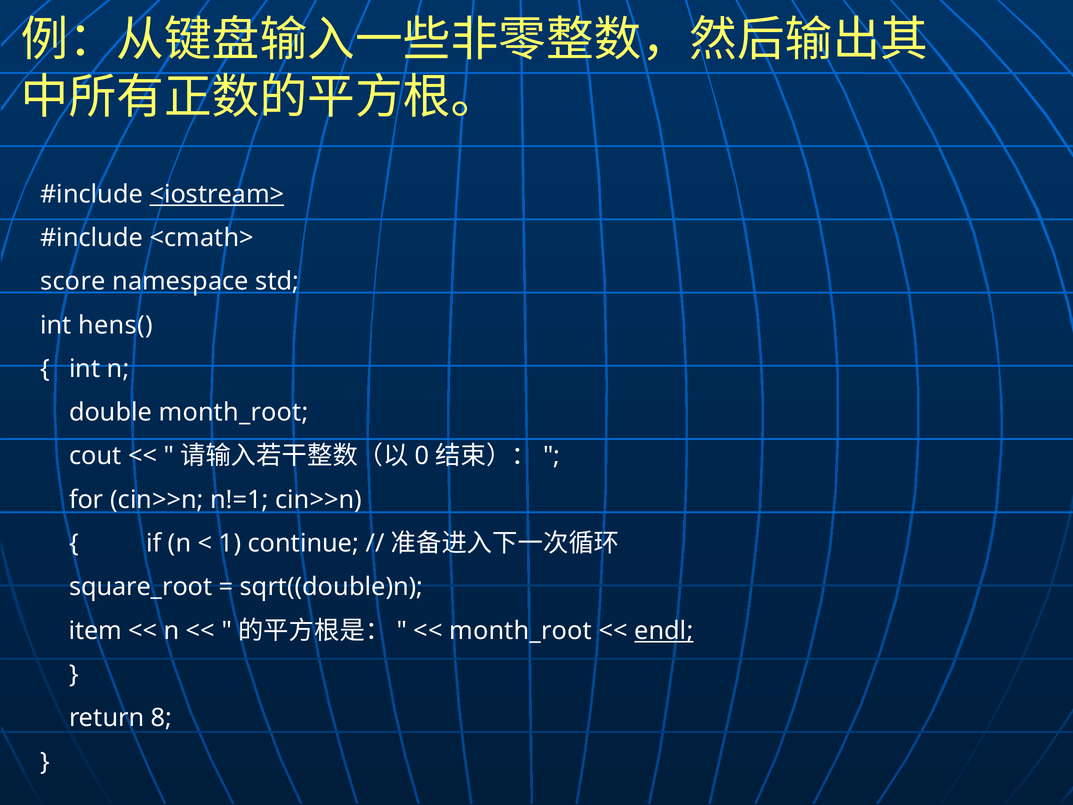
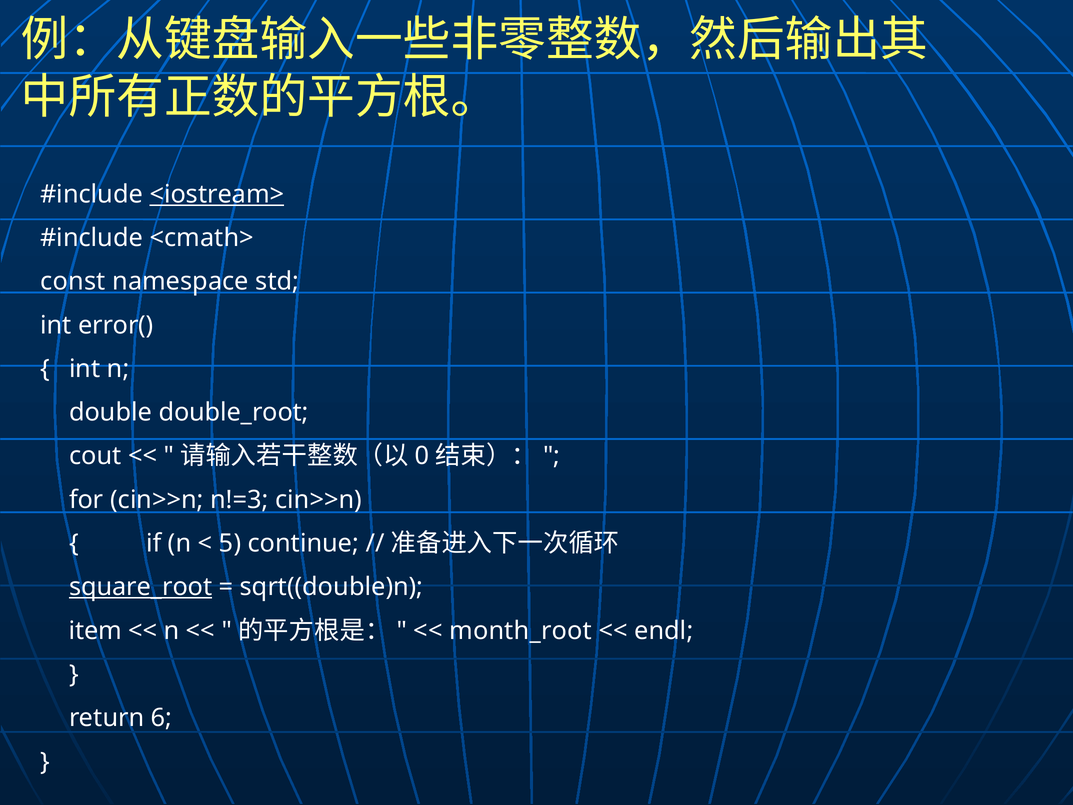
score: score -> const
hens(: hens( -> error(
double month_root: month_root -> double_root
n!=1: n!=1 -> n!=3
1: 1 -> 5
square_root underline: none -> present
endl underline: present -> none
8: 8 -> 6
